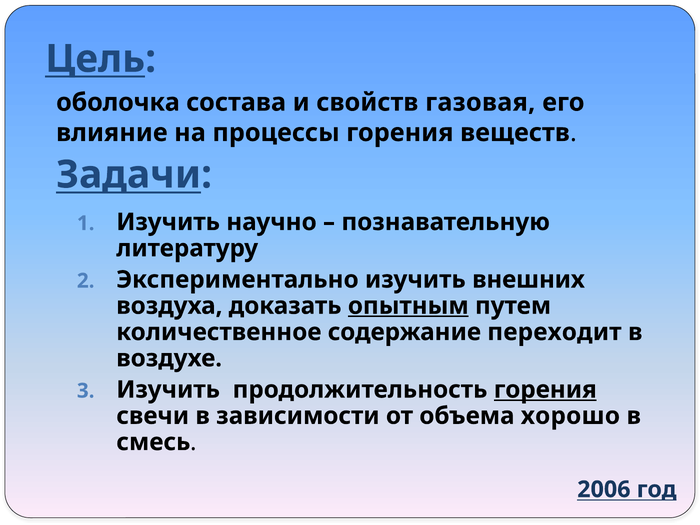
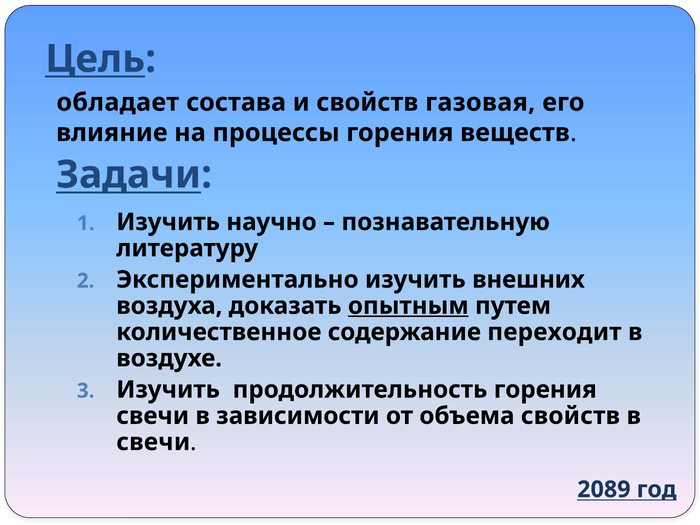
оболочка: оболочка -> обладает
горения at (545, 390) underline: present -> none
объема хорошо: хорошо -> свойств
смесь at (153, 442): смесь -> свечи
2006: 2006 -> 2089
